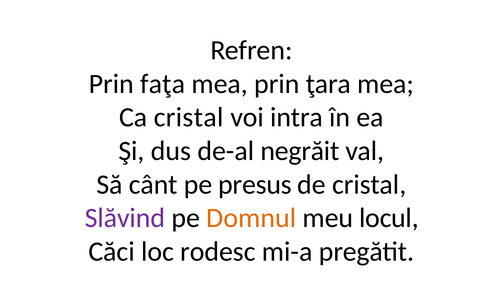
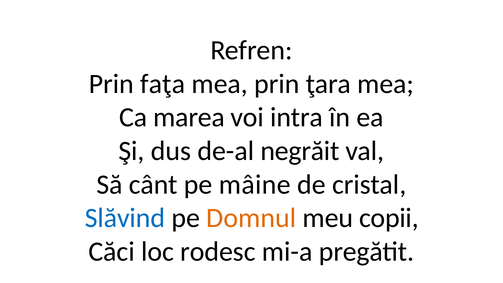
Ca cristal: cristal -> marea
presus: presus -> mâine
Slăvind colour: purple -> blue
locul: locul -> copii
